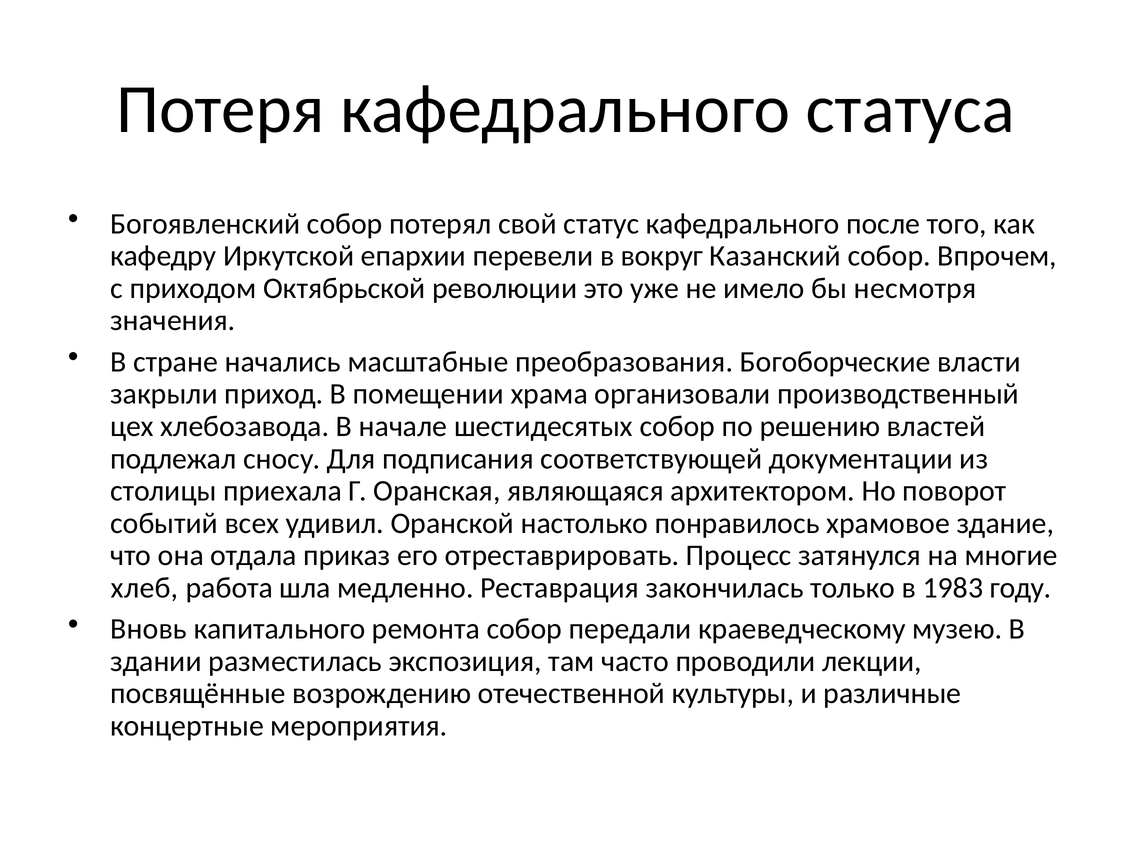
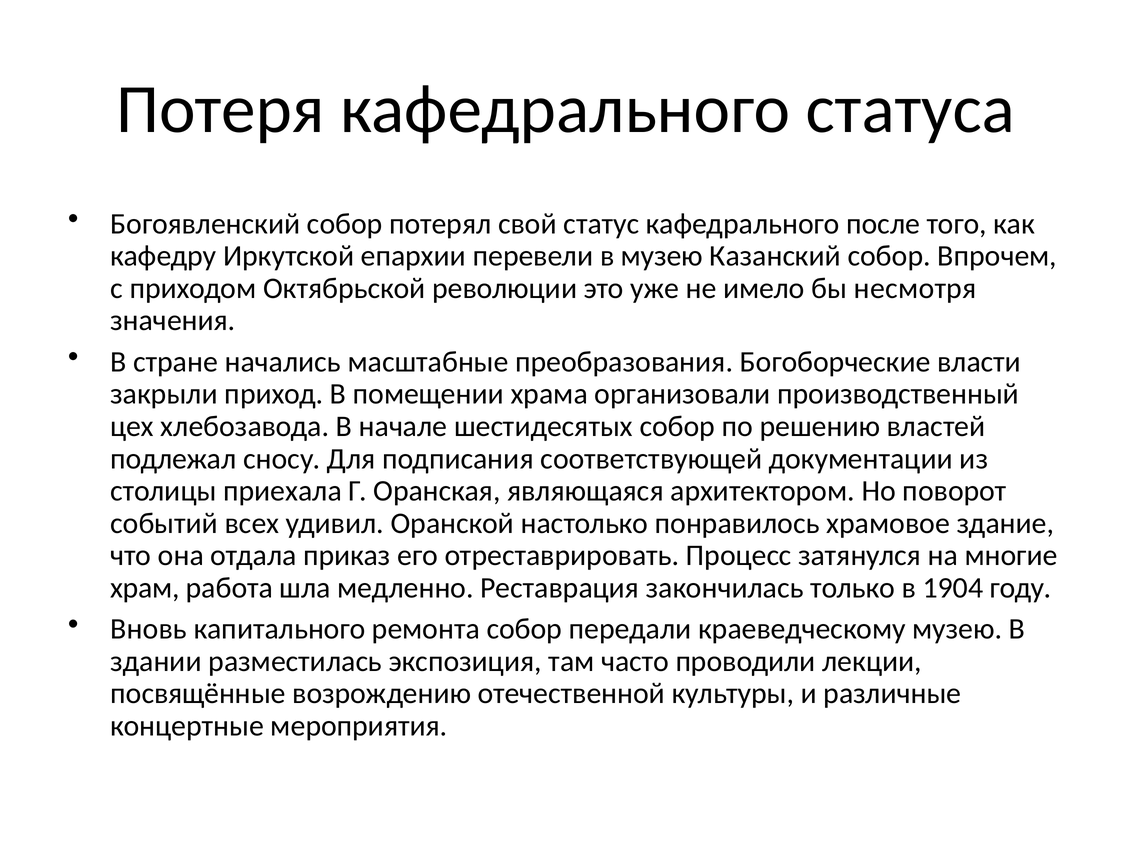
в вокруг: вокруг -> музею
хлеб: хлеб -> храм
1983: 1983 -> 1904
